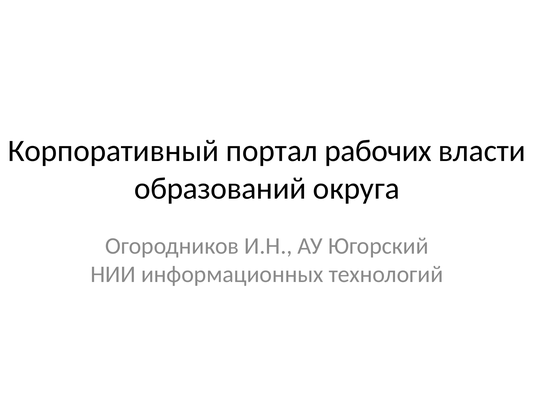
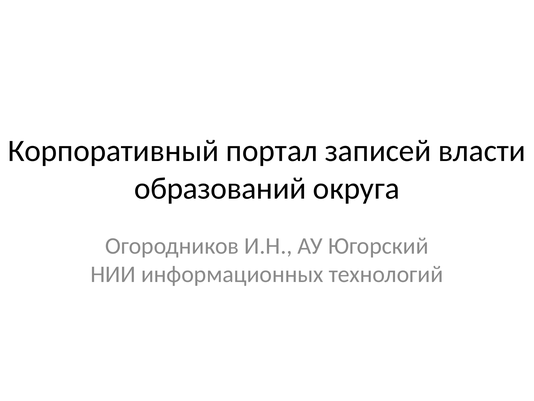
рабочих: рабочих -> записей
